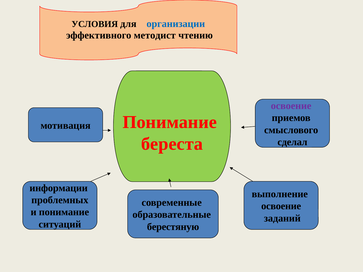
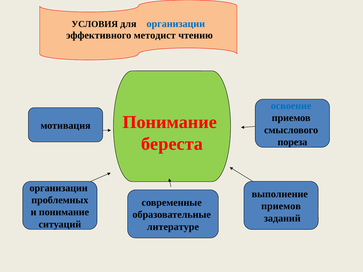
освоение at (291, 106) colour: purple -> blue
сделал: сделал -> пореза
информации at (59, 188): информации -> организации
освоение at (281, 206): освоение -> приемов
берестяную: берестяную -> литературе
